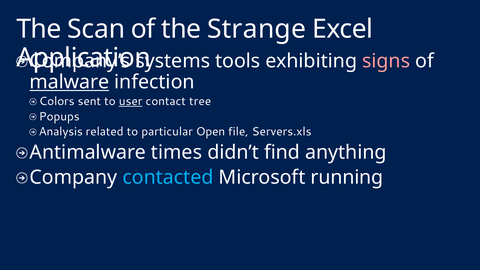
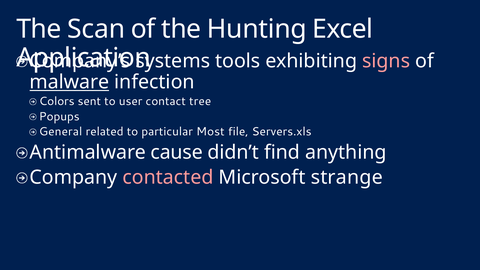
Strange: Strange -> Hunting
user underline: present -> none
Analysis: Analysis -> General
Open: Open -> Most
times: times -> cause
contacted colour: light blue -> pink
running: running -> strange
